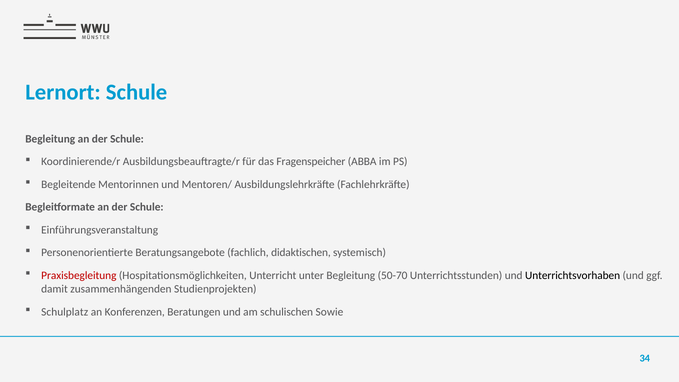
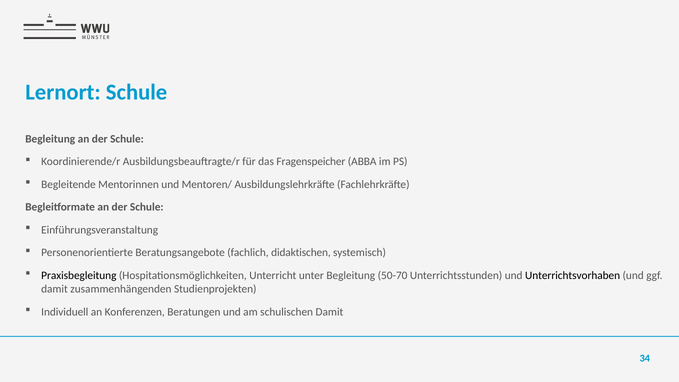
Praxisbegleitung colour: red -> black
Schulplatz: Schulplatz -> Individuell
schulischen Sowie: Sowie -> Damit
